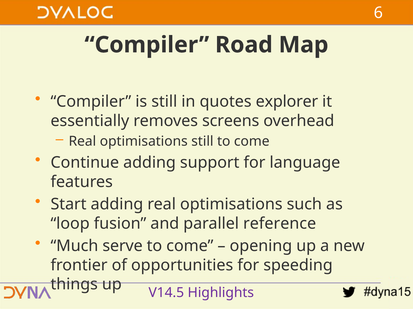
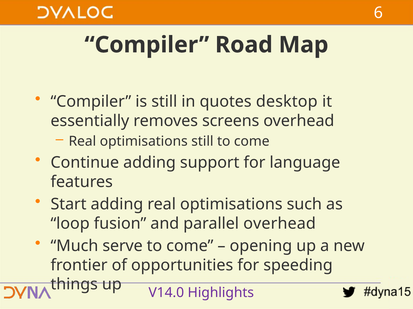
explorer: explorer -> desktop
parallel reference: reference -> overhead
V14.5: V14.5 -> V14.0
